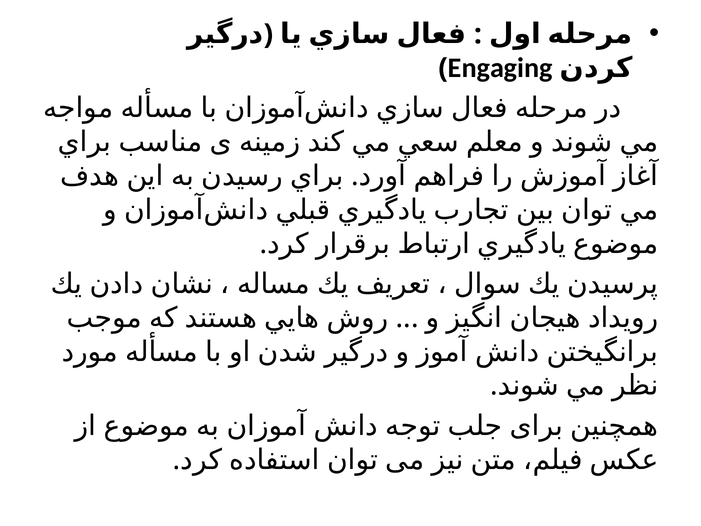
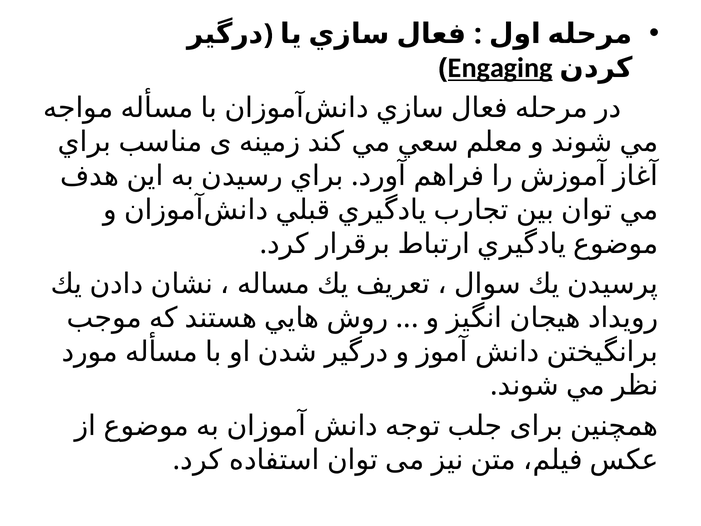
Engaging underline: none -> present
